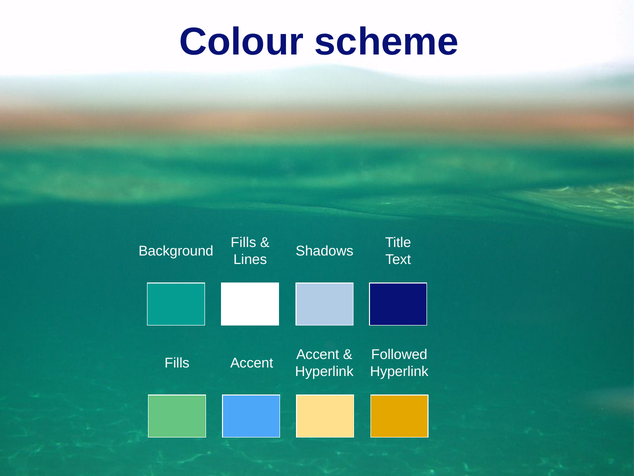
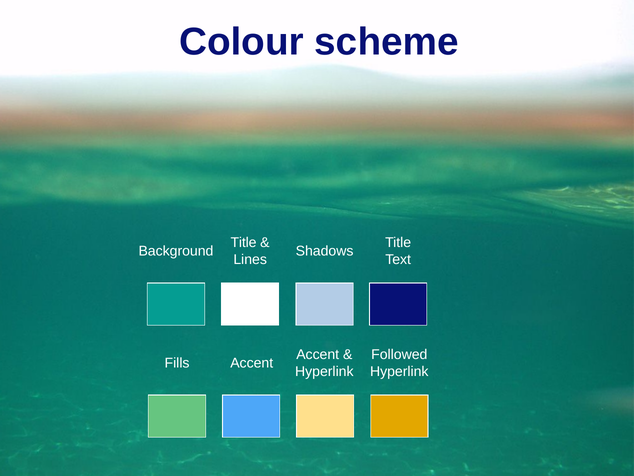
Fills at (243, 242): Fills -> Title
